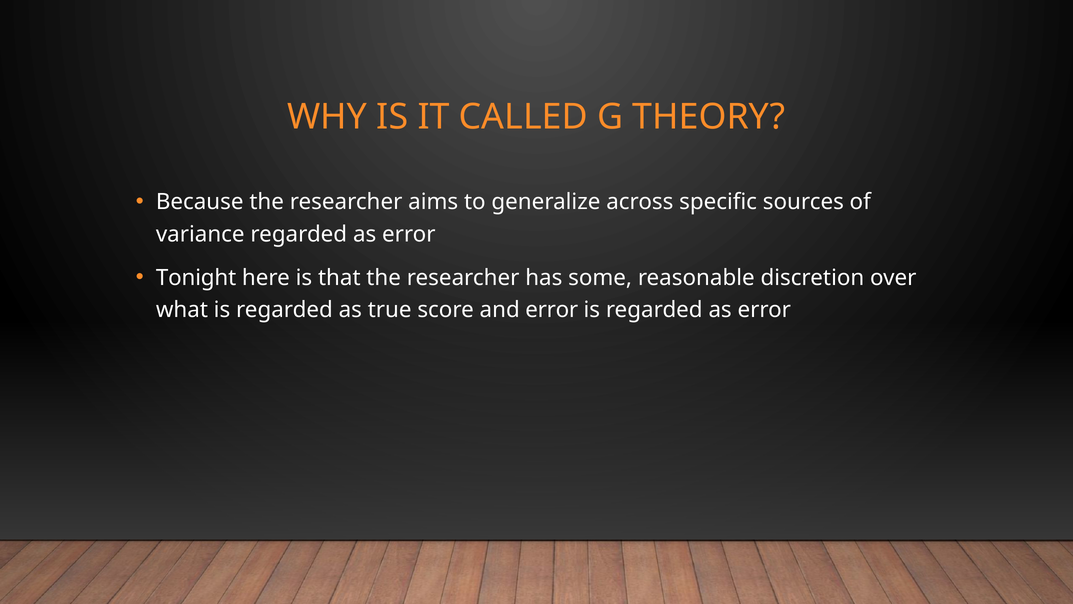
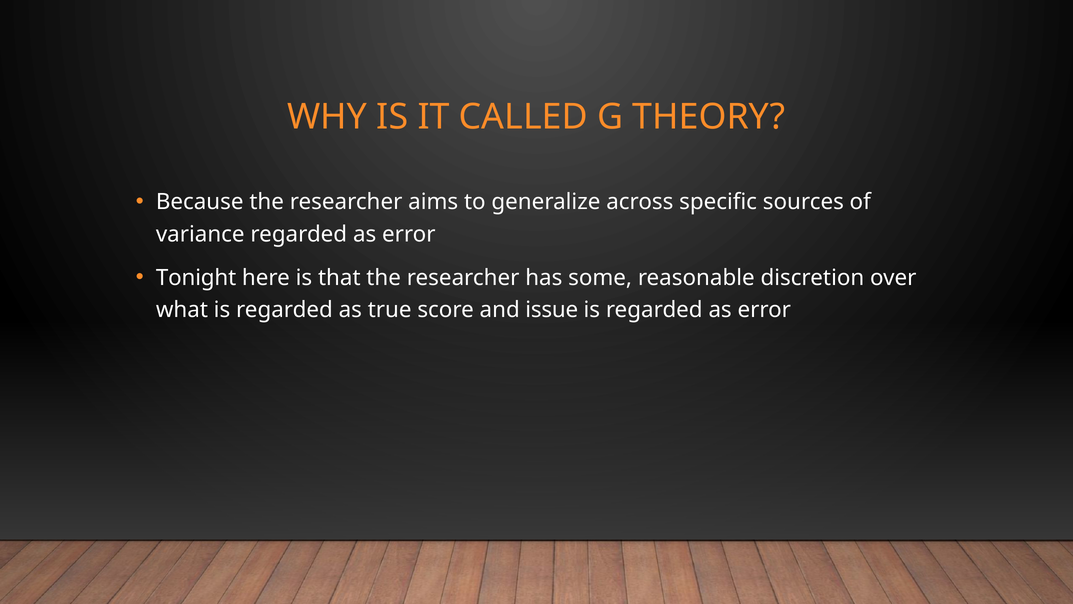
and error: error -> issue
